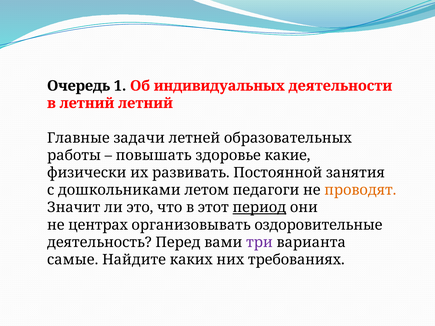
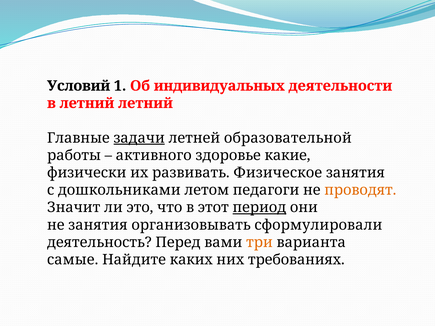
Очередь: Очередь -> Условий
задачи underline: none -> present
образовательных: образовательных -> образовательной
повышать: повышать -> активного
Постоянной: Постоянной -> Физическое
не центрах: центрах -> занятия
оздоровительные: оздоровительные -> сформулировали
три colour: purple -> orange
